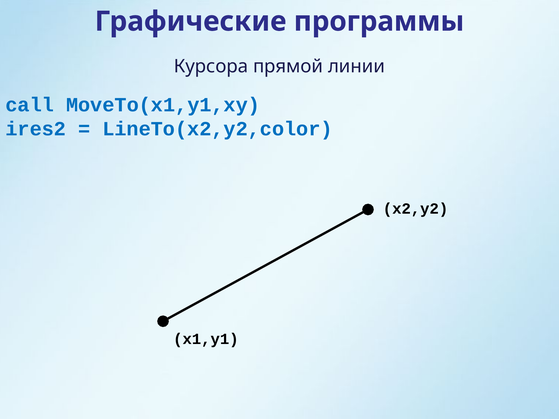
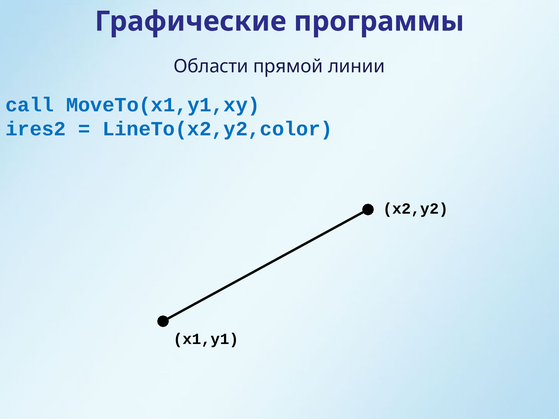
Курсора: Курсора -> Области
